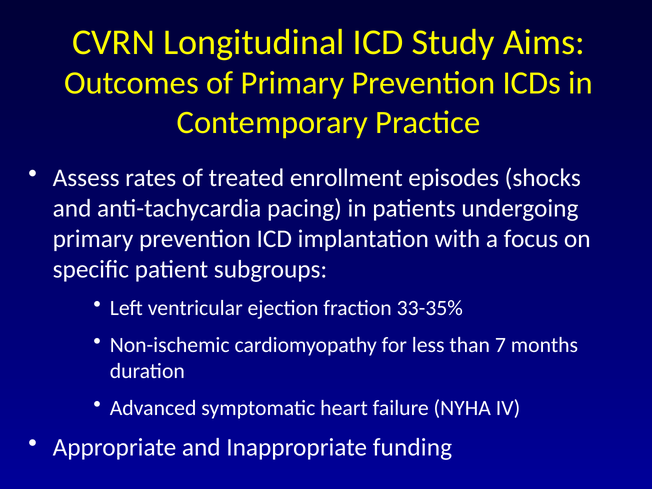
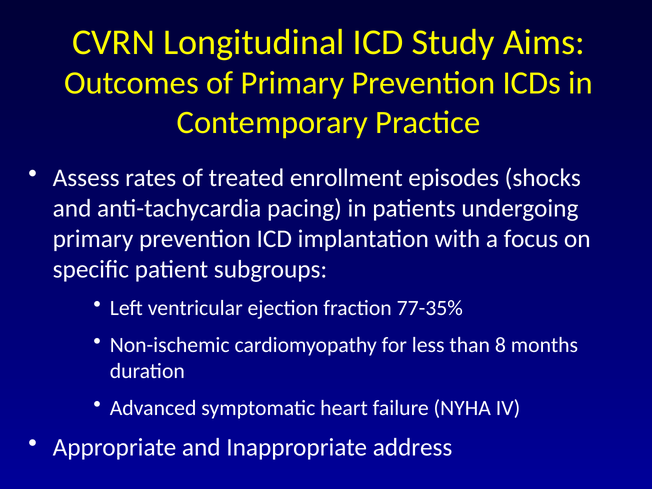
33-35%: 33-35% -> 77-35%
7: 7 -> 8
funding: funding -> address
